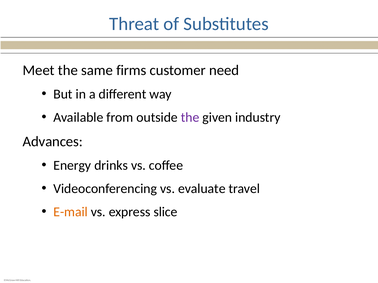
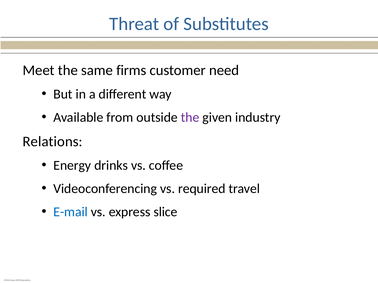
Advances: Advances -> Relations
evaluate: evaluate -> required
E-mail colour: orange -> blue
